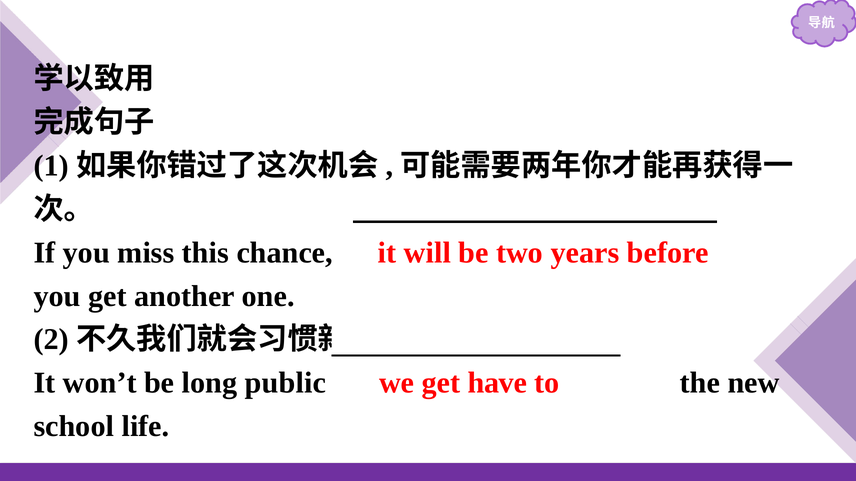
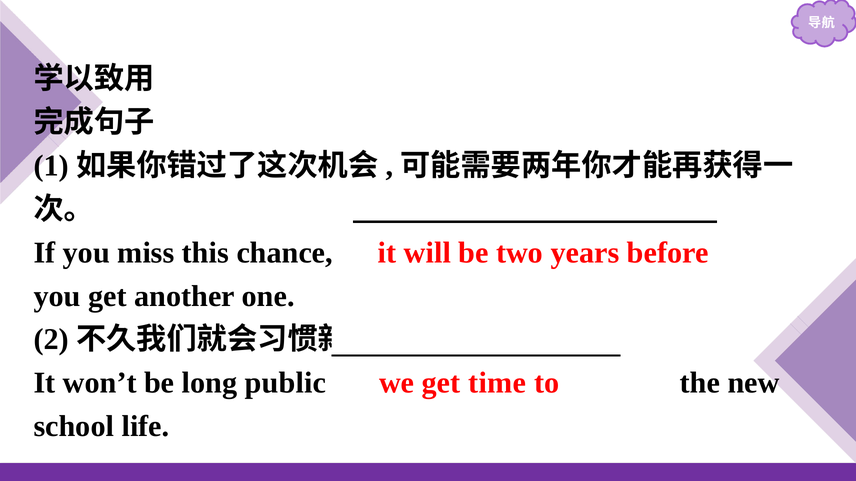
have: have -> time
